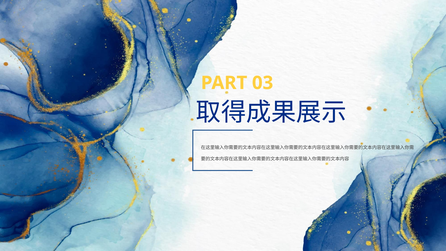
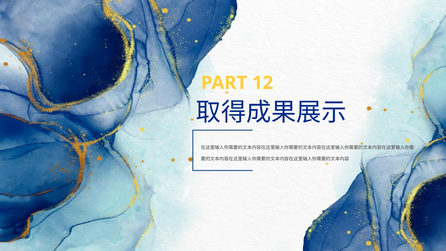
03: 03 -> 12
